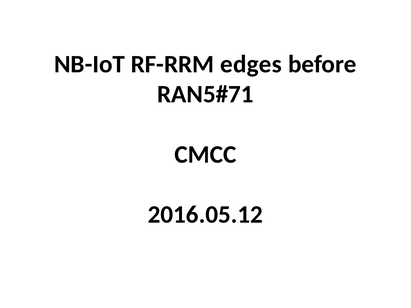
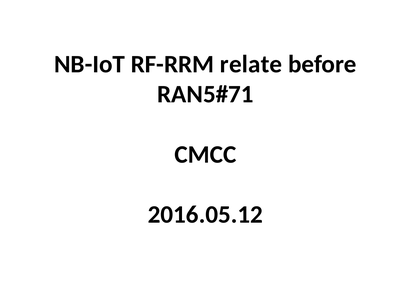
edges: edges -> relate
